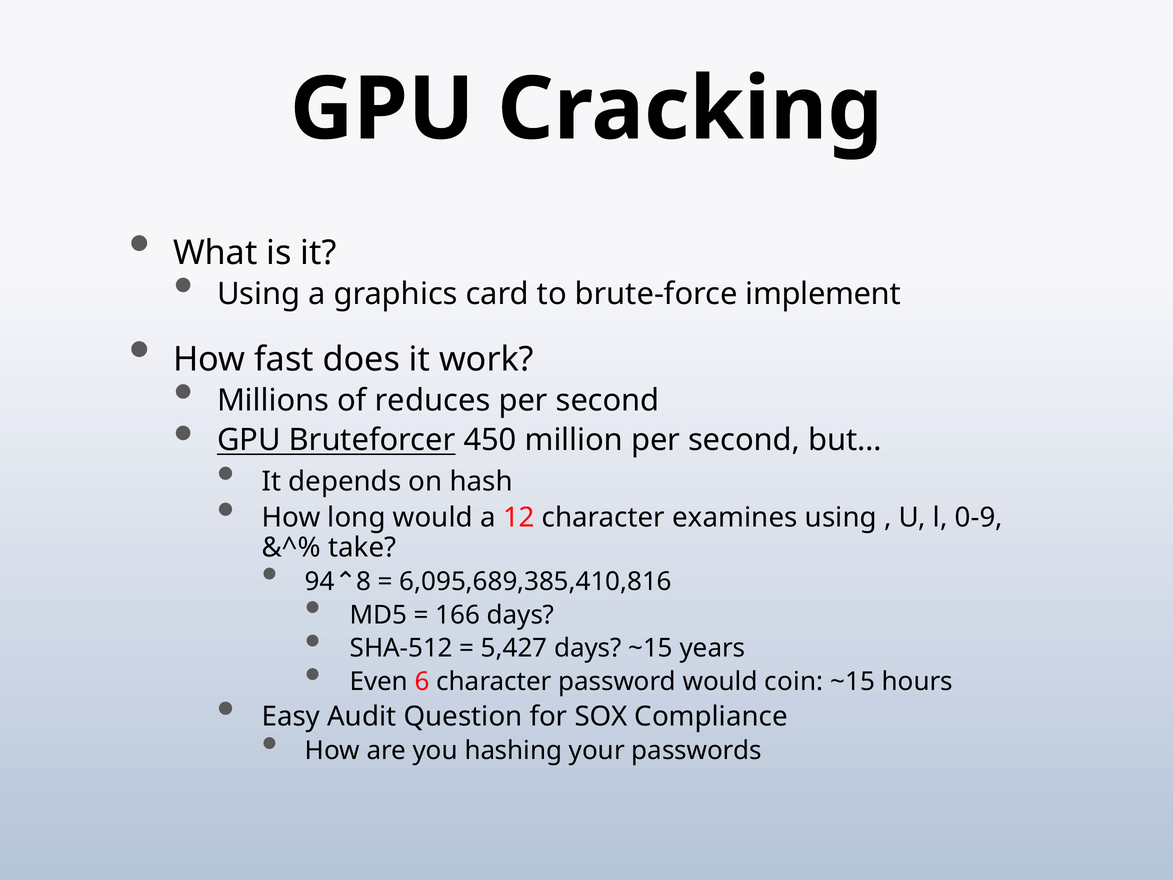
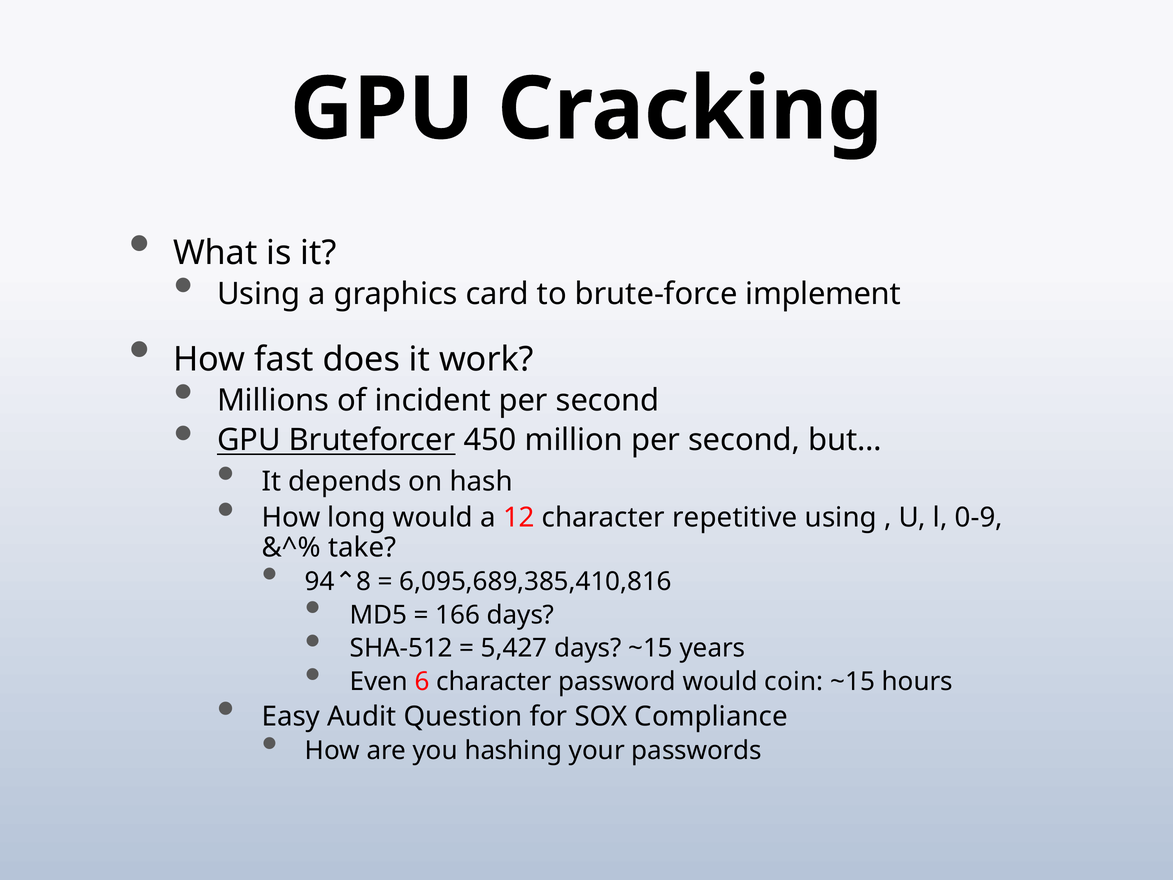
reduces: reduces -> incident
examines: examines -> repetitive
